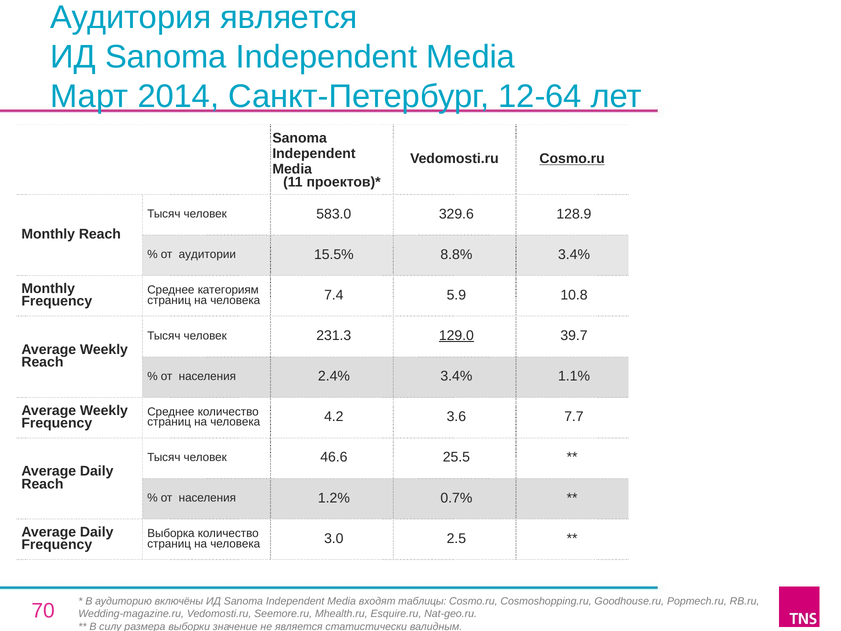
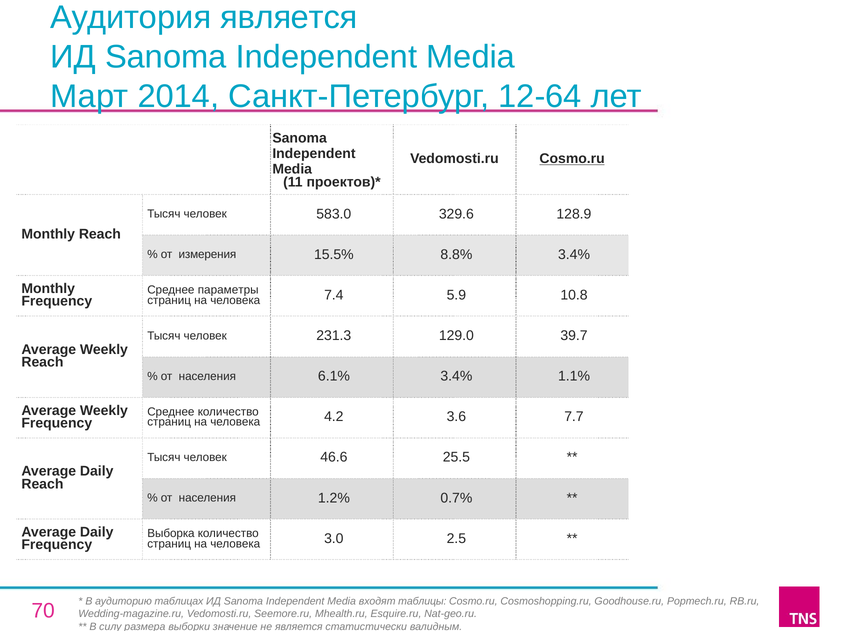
аудитории: аудитории -> измерения
категориям: категориям -> параметры
129.0 underline: present -> none
2.4%: 2.4% -> 6.1%
включёны: включёны -> таблицах
